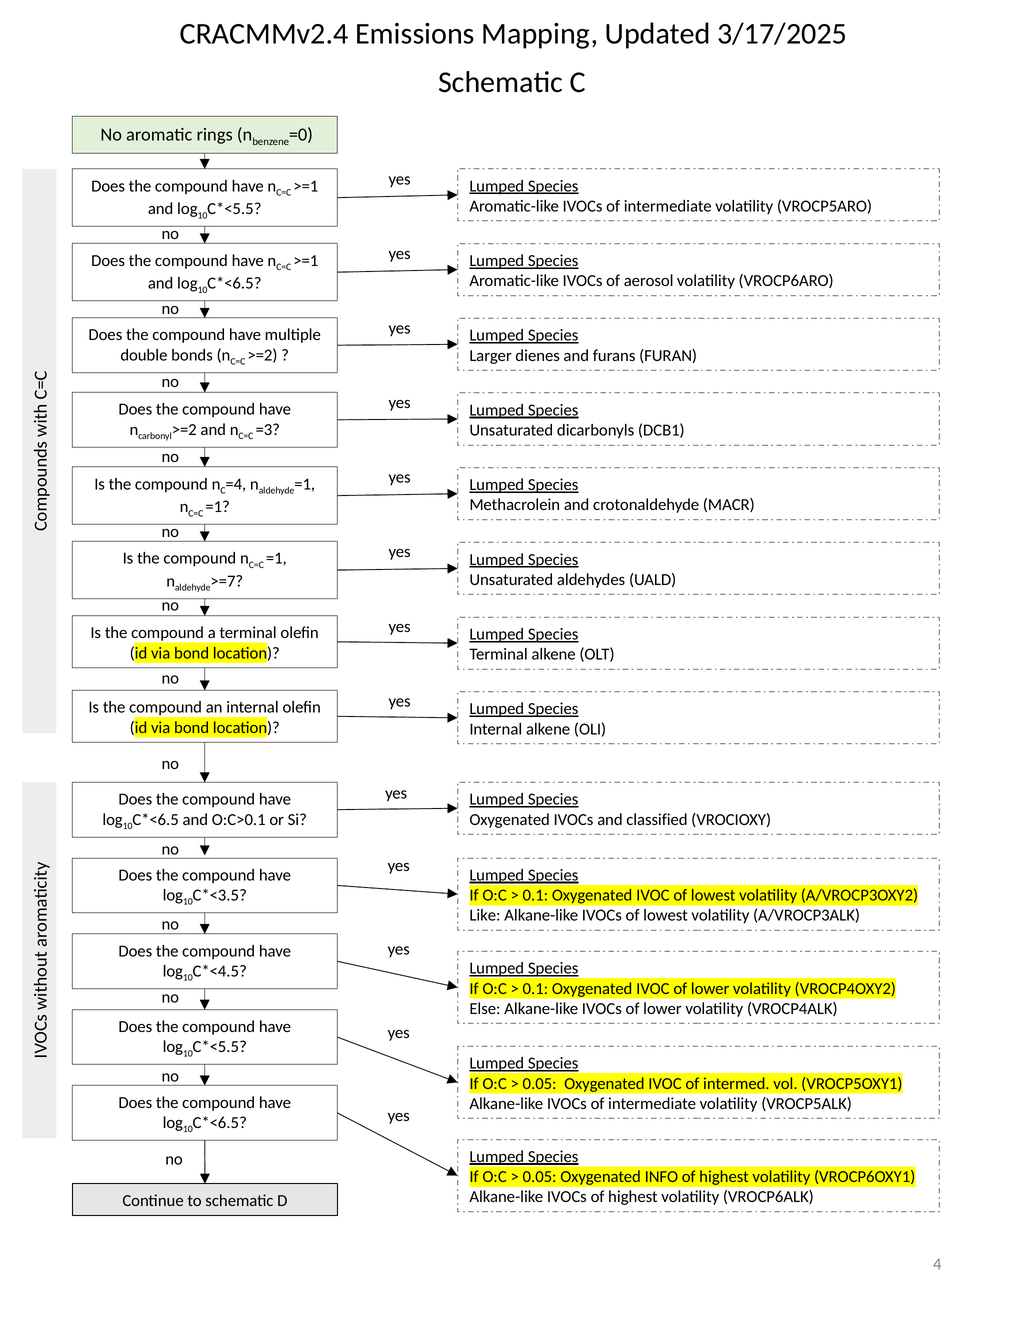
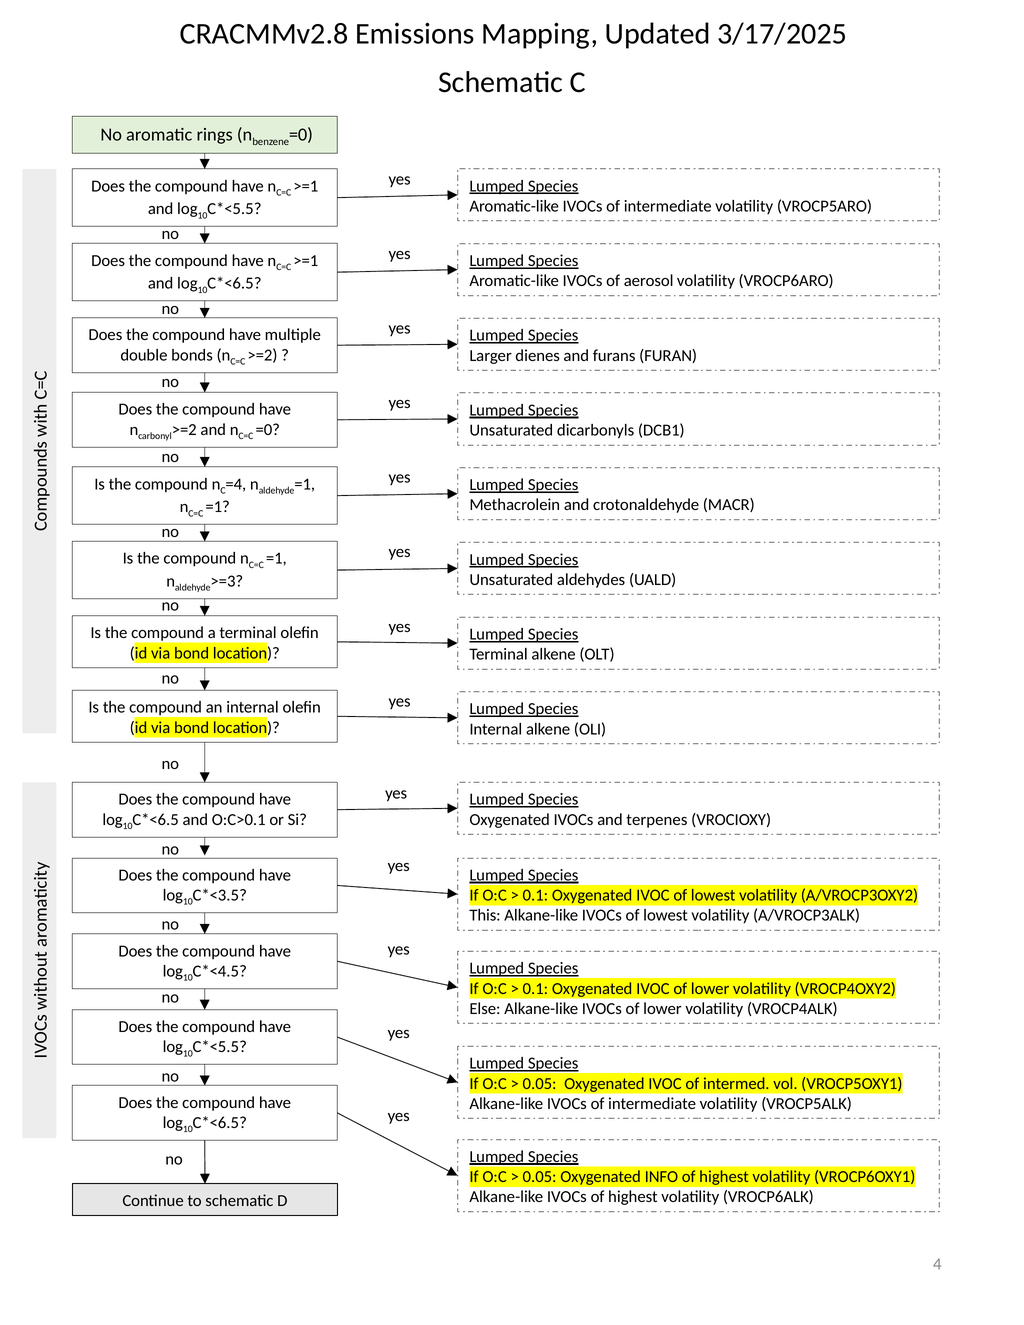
CRACMMv2.4: CRACMMv2.4 -> CRACMMv2.8
C=C =3: =3 -> =0
>=7: >=7 -> >=3
classified: classified -> terpenes
Like: Like -> This
